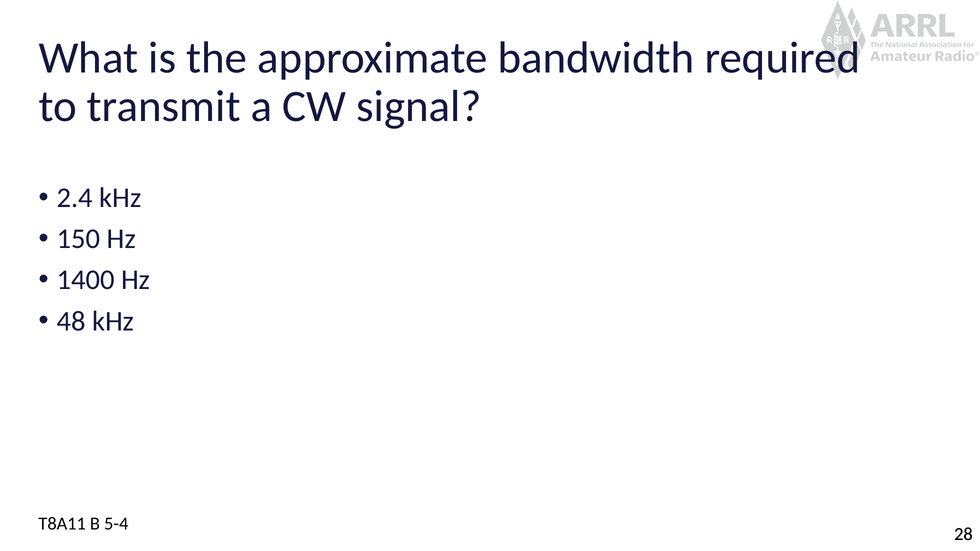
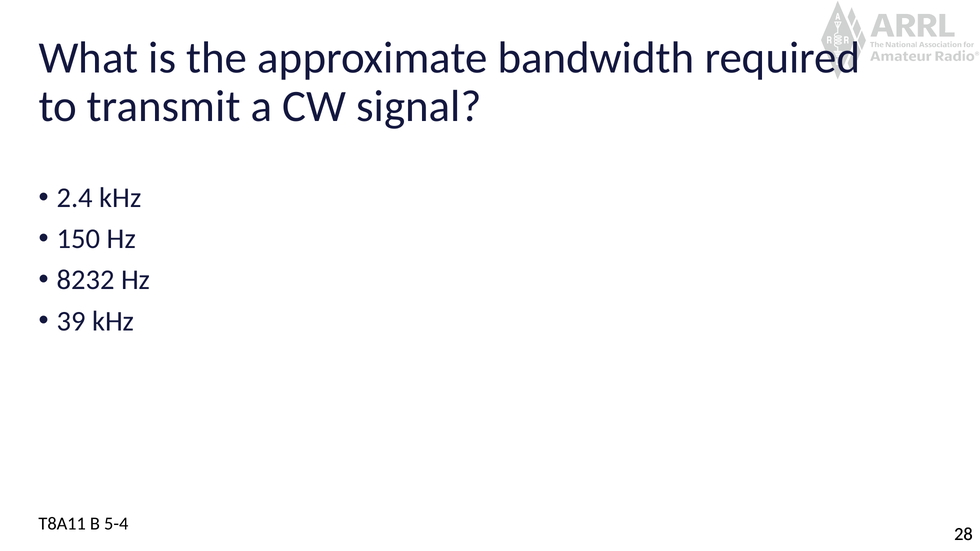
1400: 1400 -> 8232
48: 48 -> 39
